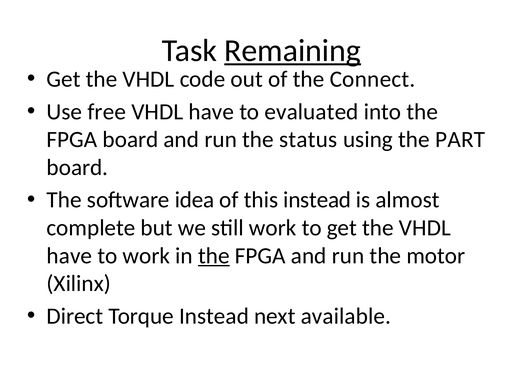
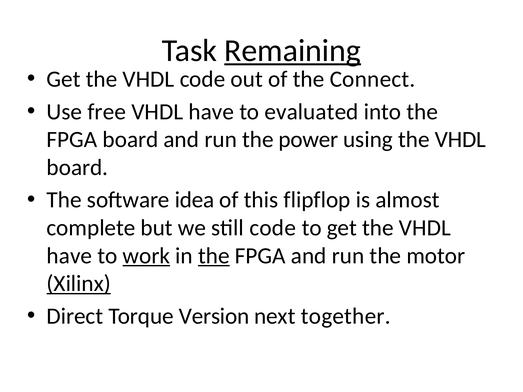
status: status -> power
using the PART: PART -> VHDL
this instead: instead -> flipflop
still work: work -> code
work at (146, 256) underline: none -> present
Xilinx underline: none -> present
Torque Instead: Instead -> Version
available: available -> together
